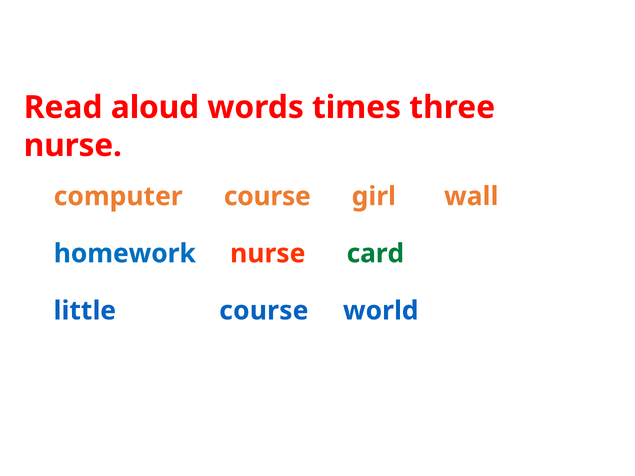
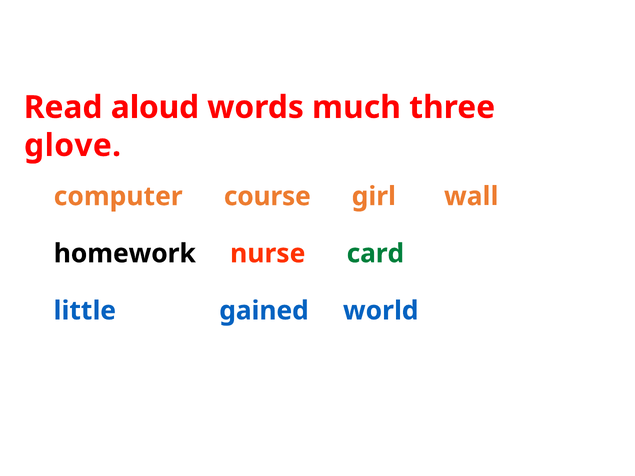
times: times -> much
nurse at (73, 146): nurse -> glove
homework colour: blue -> black
little course: course -> gained
